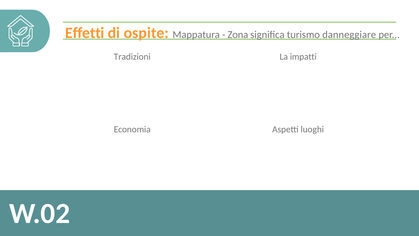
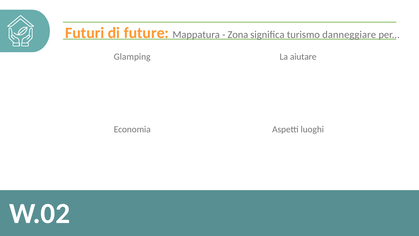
Effetti: Effetti -> Futuri
ospite: ospite -> future
Tradizioni: Tradizioni -> Glamping
impatti: impatti -> aiutare
